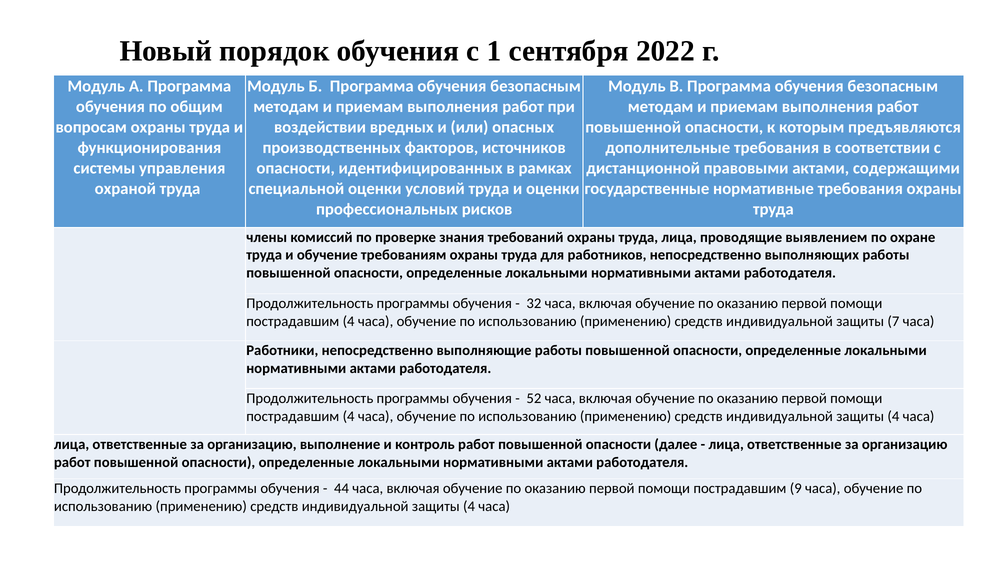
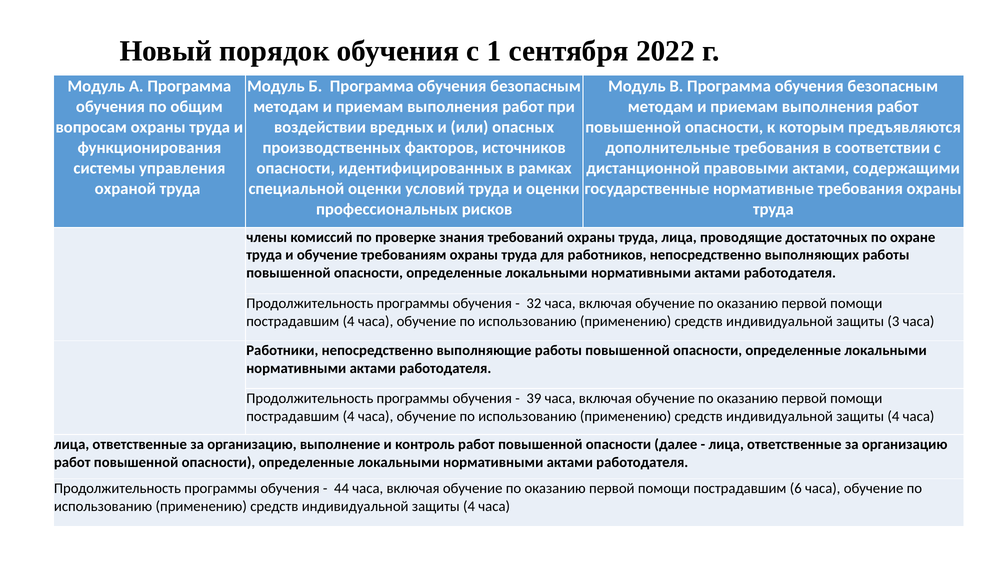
выявлением: выявлением -> достаточных
7: 7 -> 3
52: 52 -> 39
9: 9 -> 6
